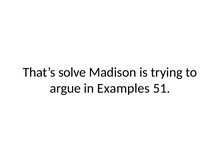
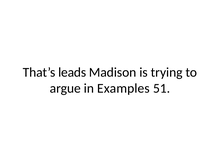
solve: solve -> leads
